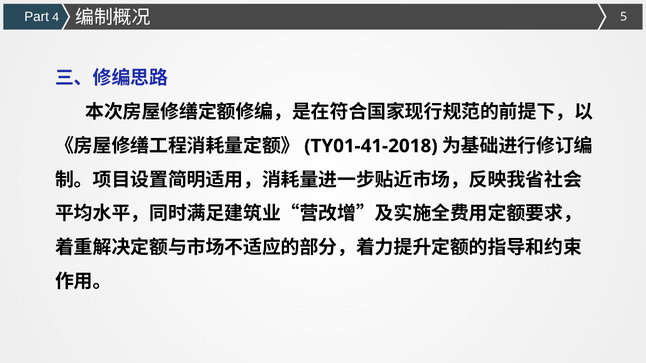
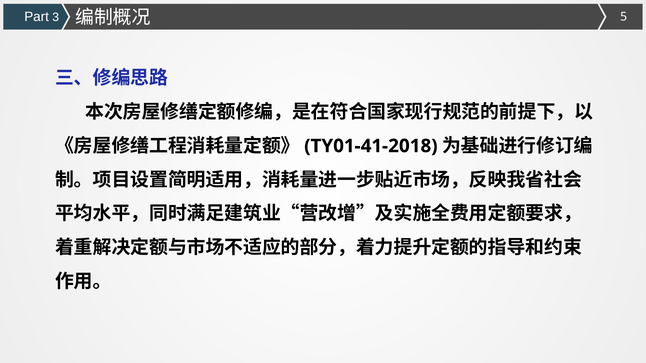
4: 4 -> 3
